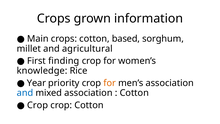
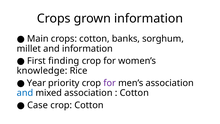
based: based -> banks
and agricultural: agricultural -> information
for at (110, 83) colour: orange -> purple
Crop at (38, 105): Crop -> Case
